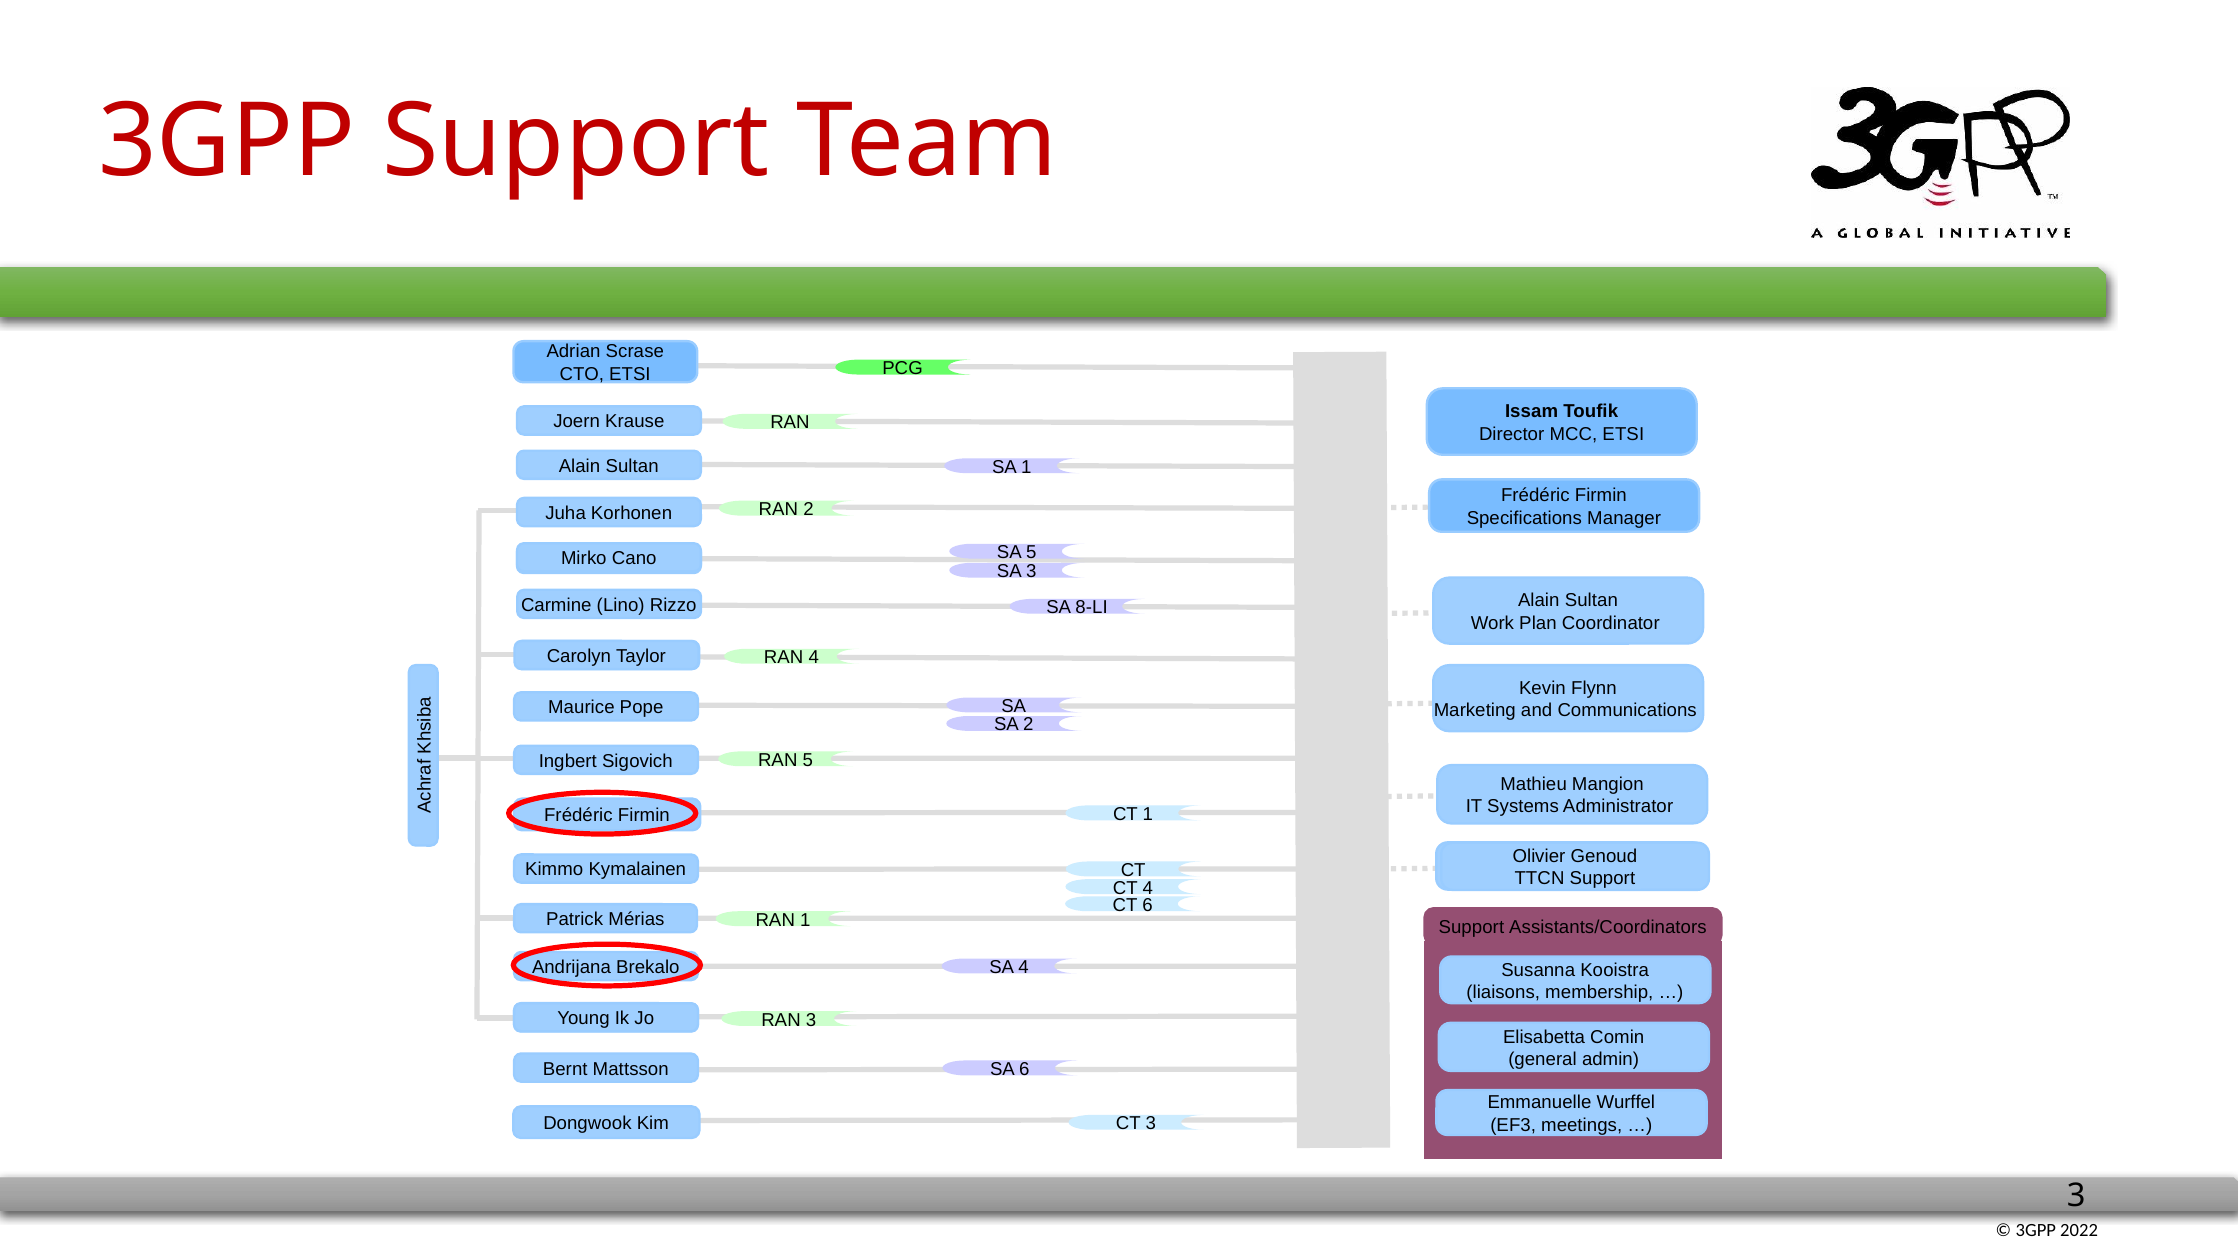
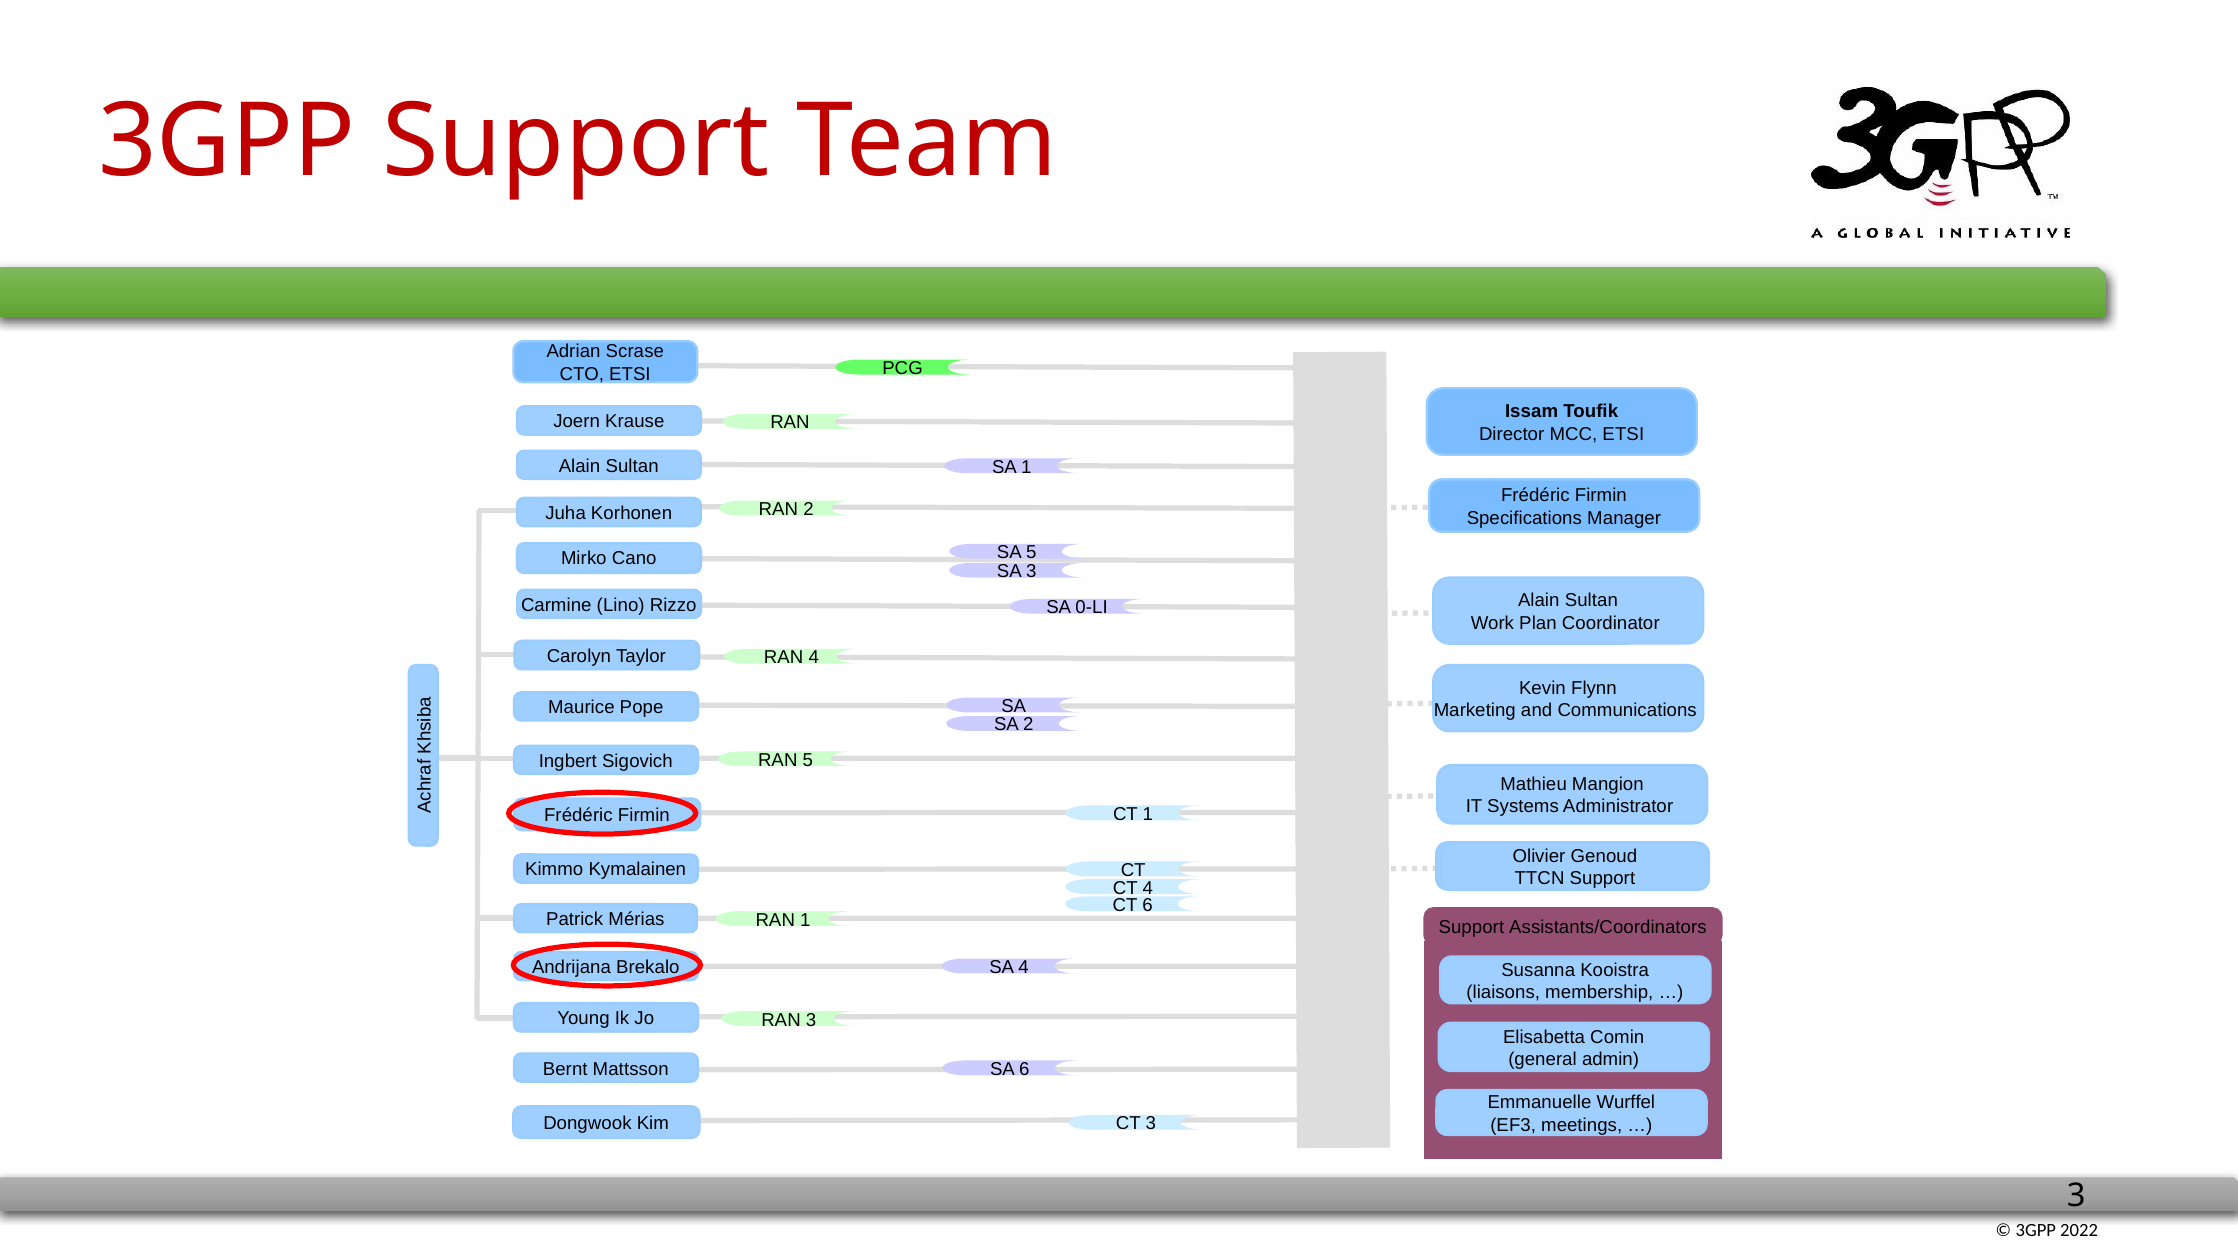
8-LI: 8-LI -> 0-LI
